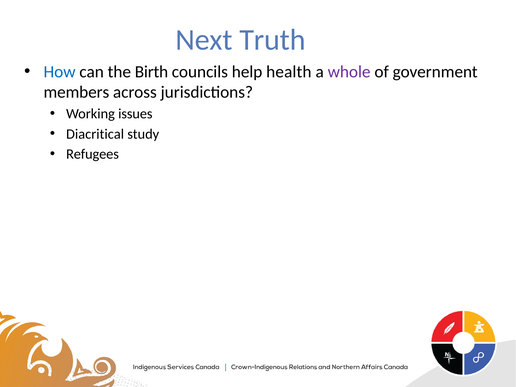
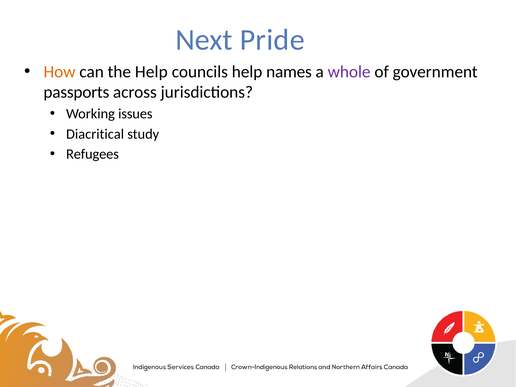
Truth: Truth -> Pride
How colour: blue -> orange
the Birth: Birth -> Help
health: health -> names
members: members -> passports
